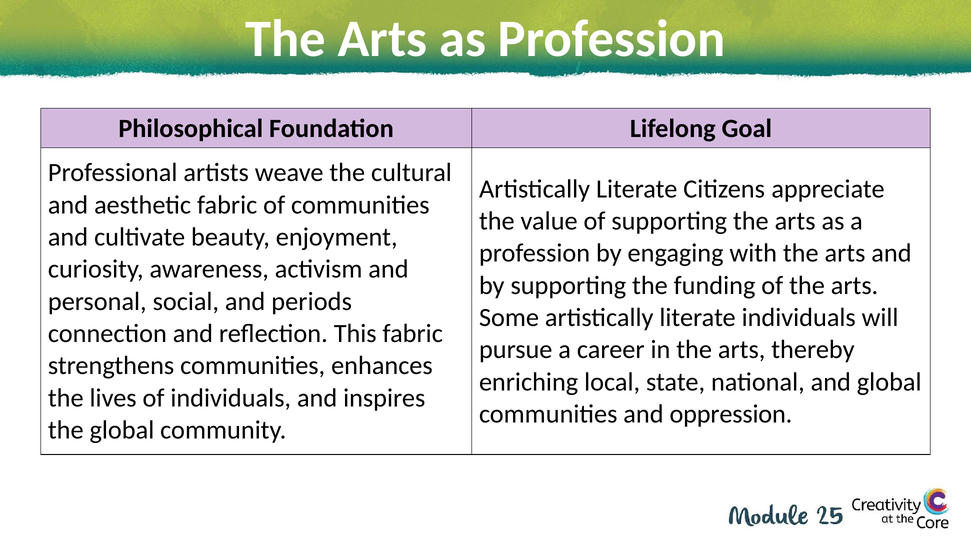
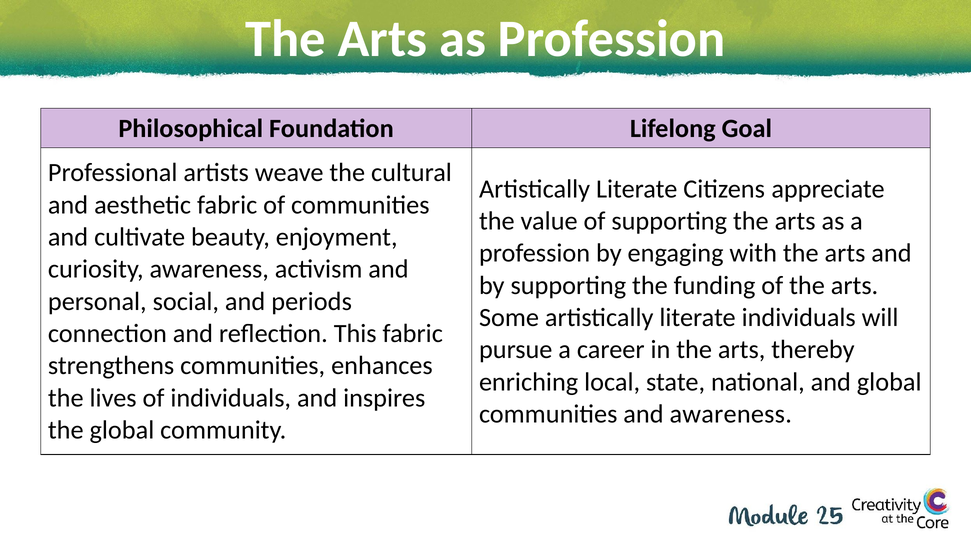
and oppression: oppression -> awareness
